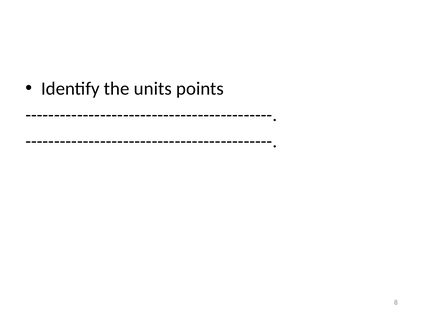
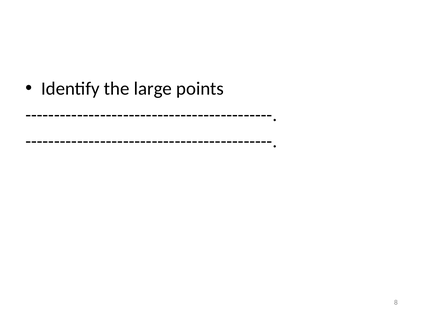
units: units -> large
